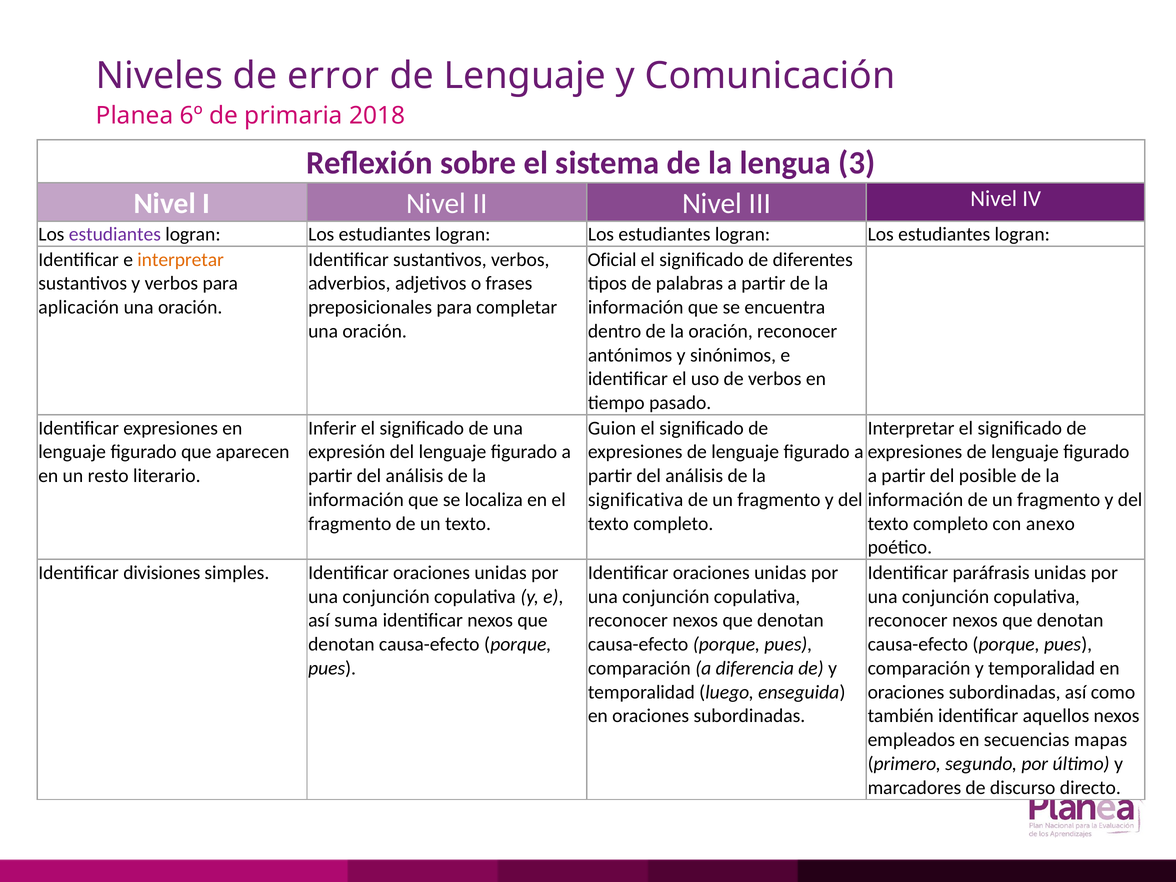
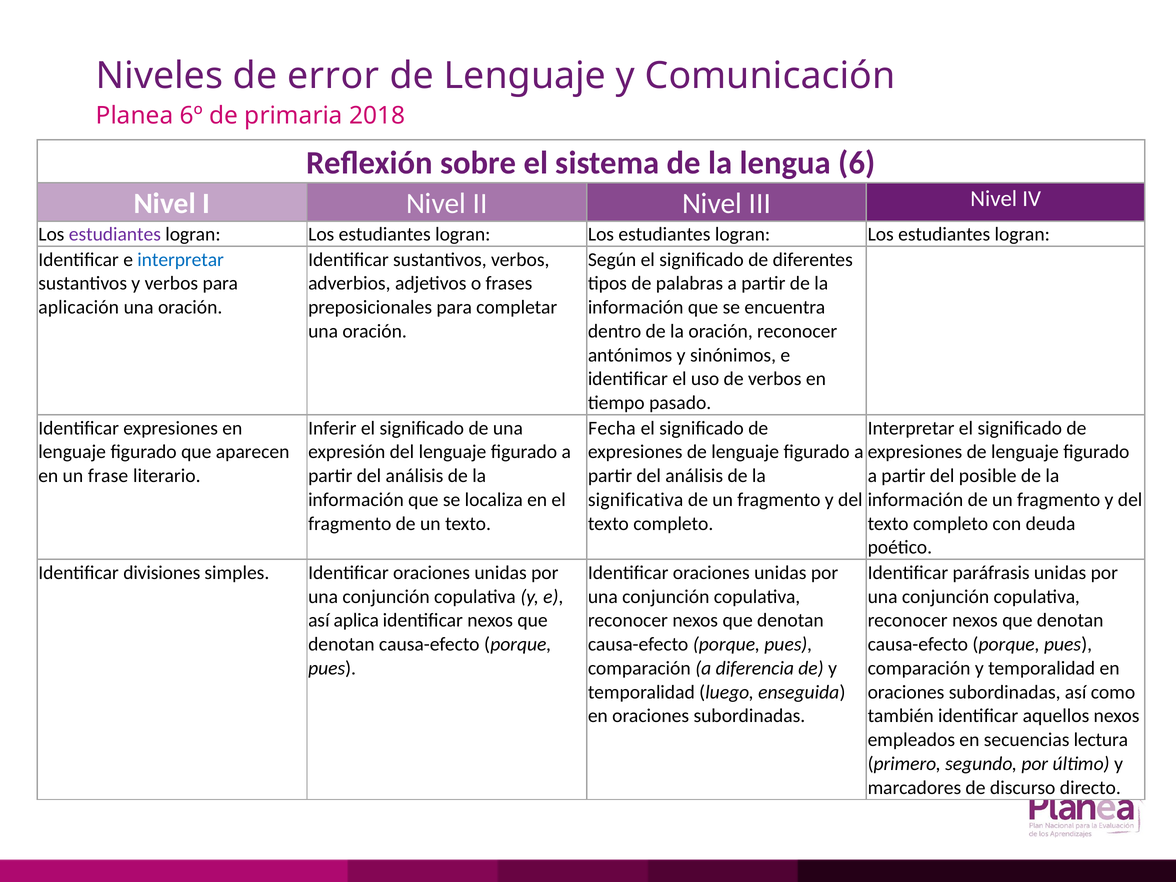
3: 3 -> 6
interpretar at (181, 260) colour: orange -> blue
Oficial: Oficial -> Según
Guion: Guion -> Fecha
resto: resto -> frase
anexo: anexo -> deuda
suma: suma -> aplica
mapas: mapas -> lectura
